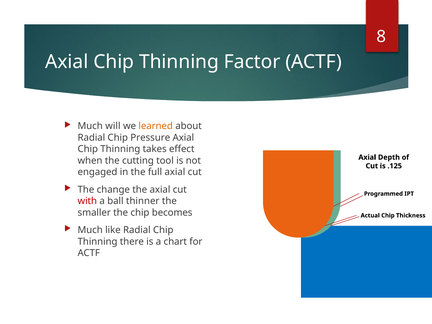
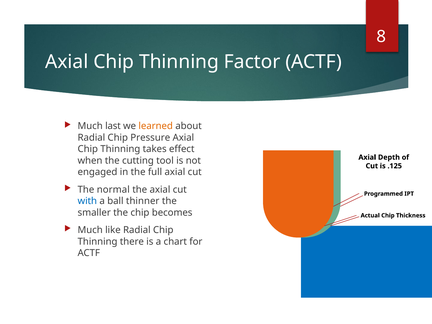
will: will -> last
change: change -> normal
with colour: red -> blue
